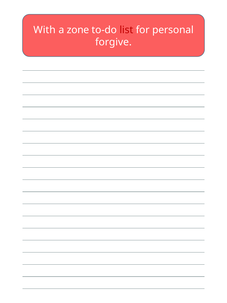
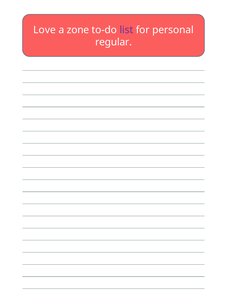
With: With -> Love
list colour: red -> purple
forgive: forgive -> regular
